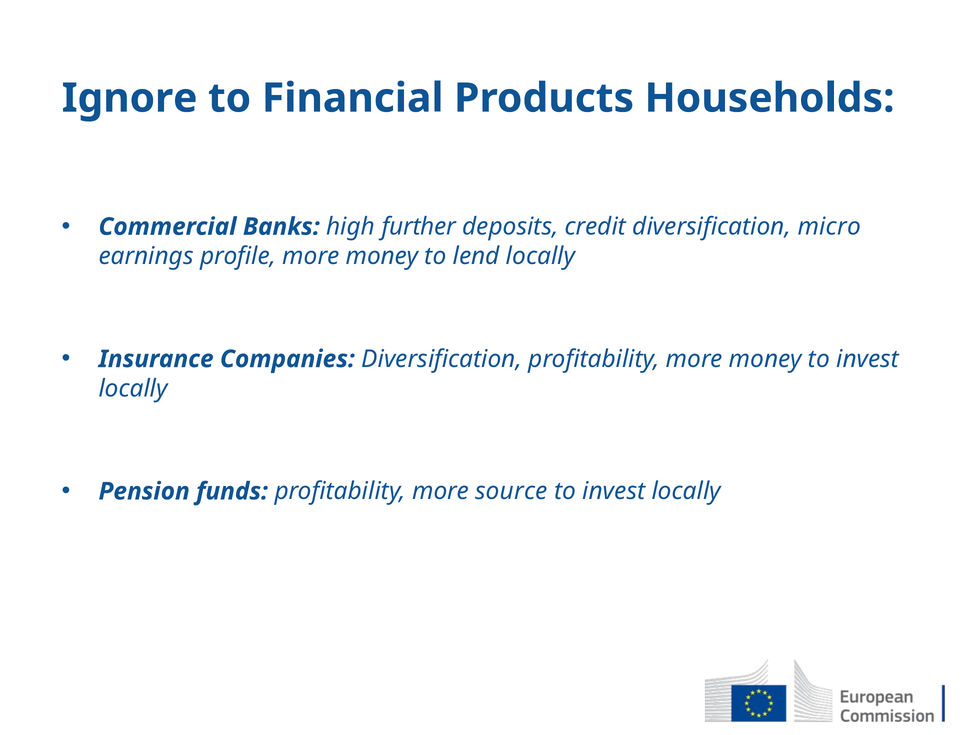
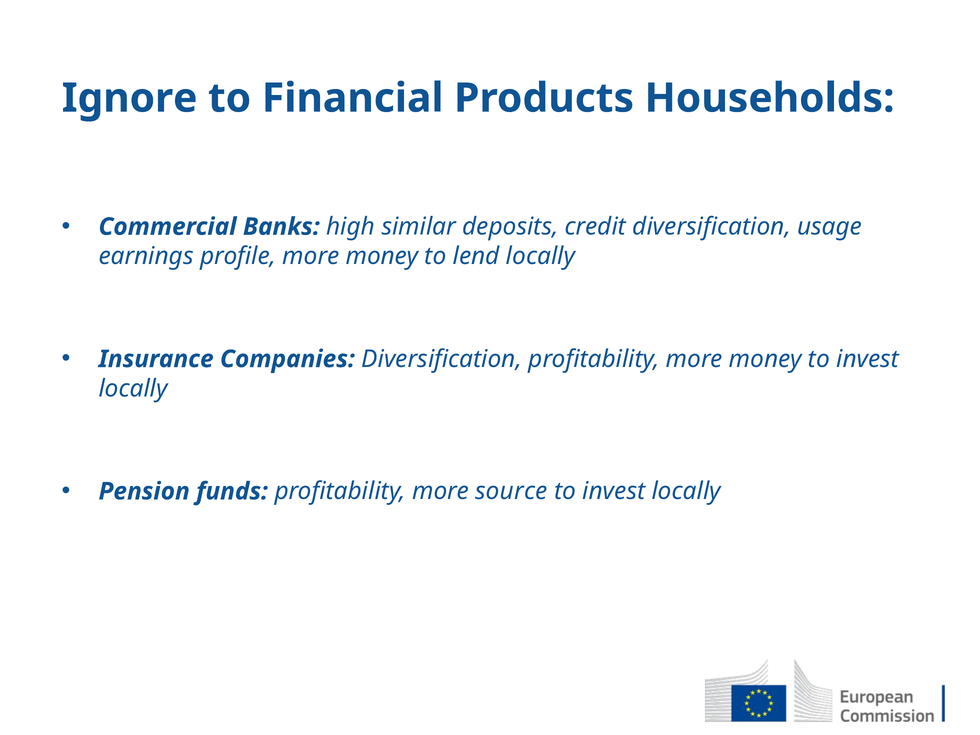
further: further -> similar
micro: micro -> usage
